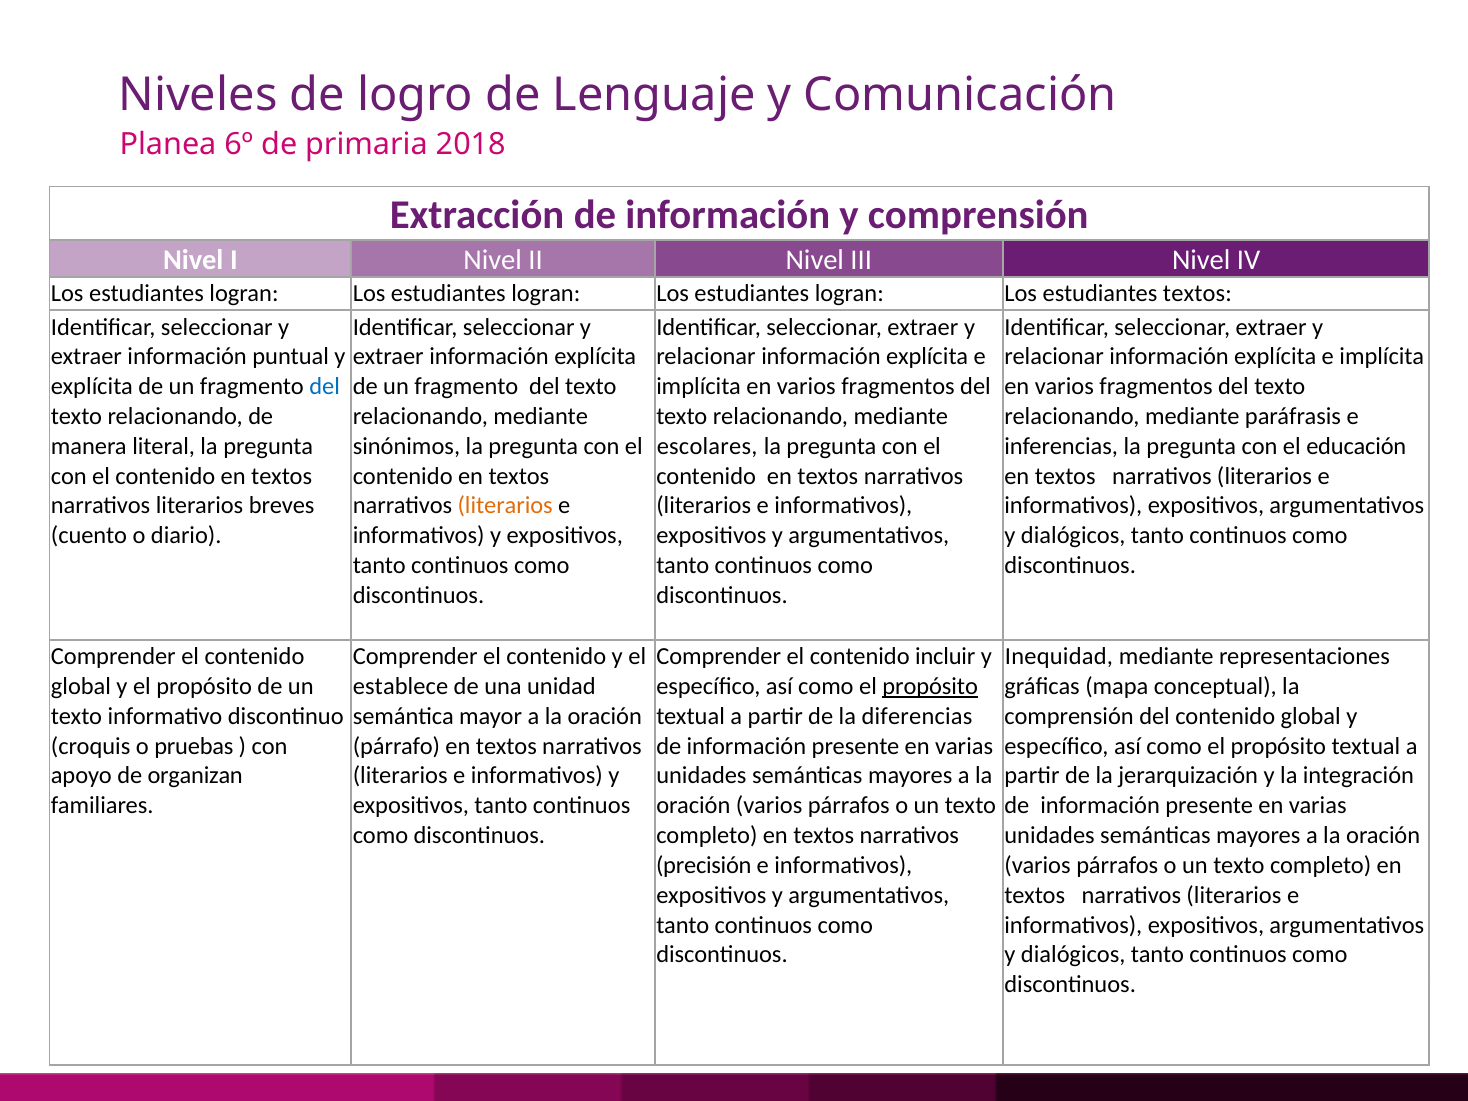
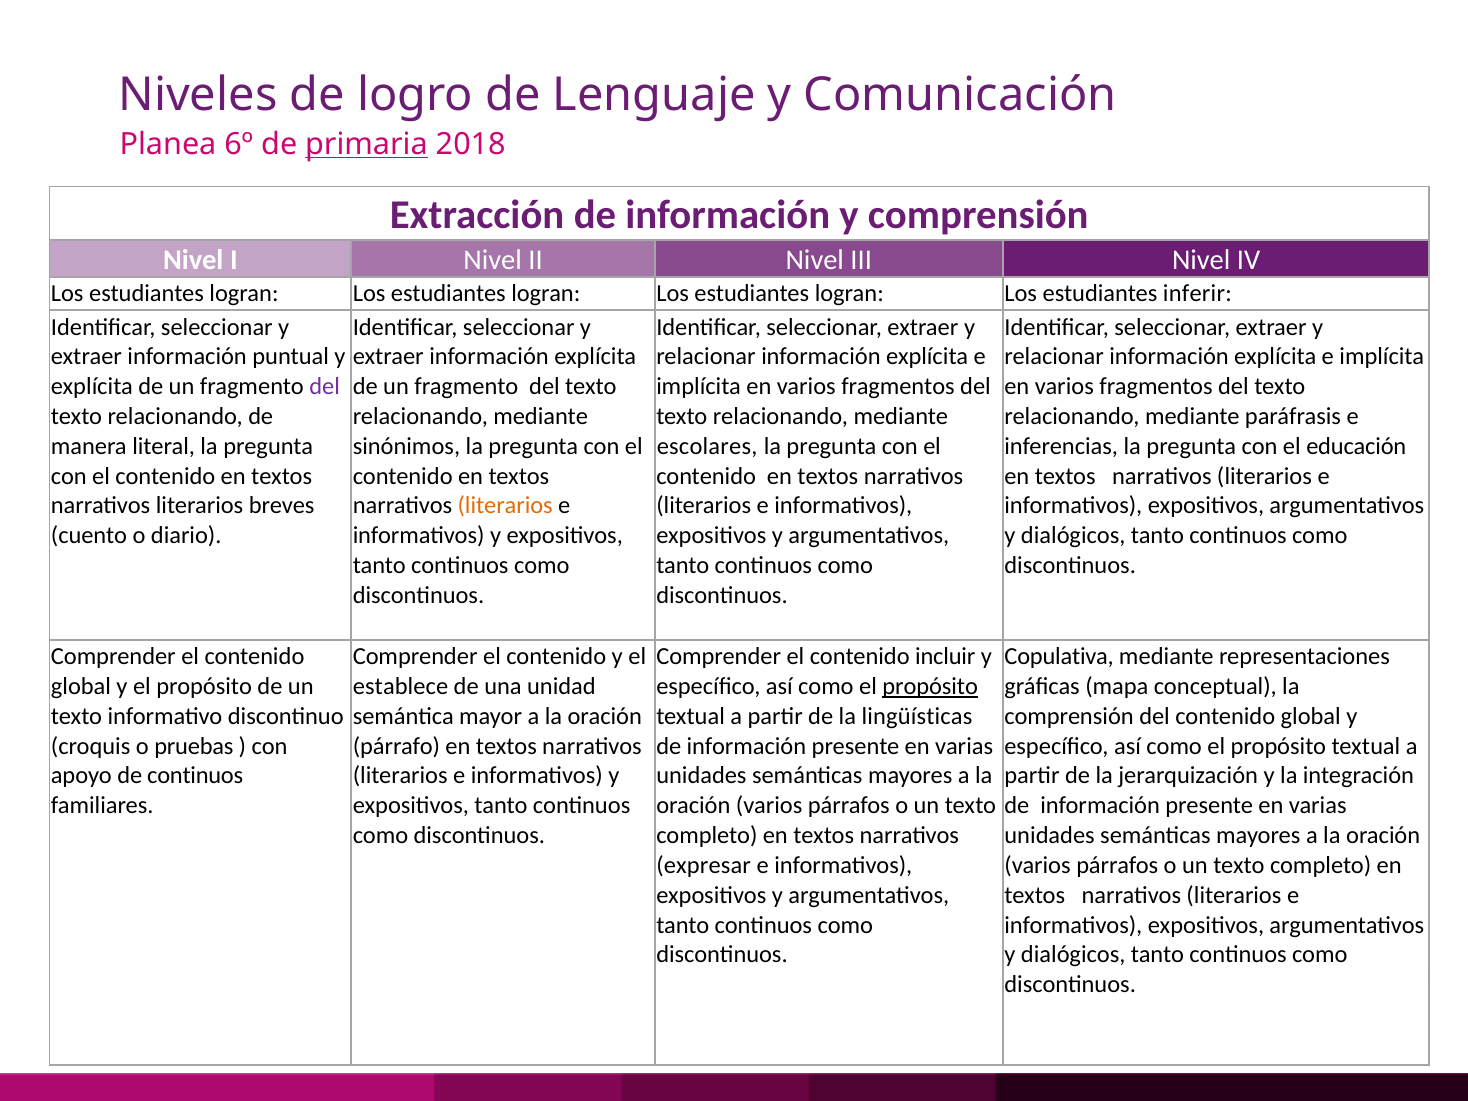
primaria underline: none -> present
estudiantes textos: textos -> inferir
del at (325, 387) colour: blue -> purple
Inequidad: Inequidad -> Copulativa
diferencias: diferencias -> lingüísticas
de organizan: organizan -> continuos
precisión: precisión -> expresar
